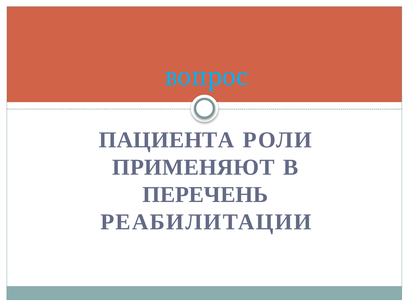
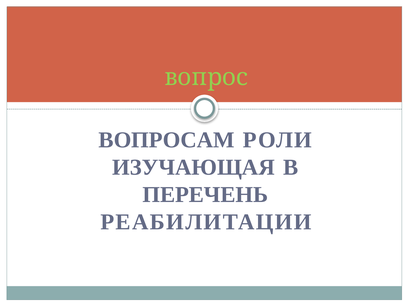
вопрос colour: light blue -> light green
ПАЦИЕНТА: ПАЦИЕНТА -> ВОПРОСАМ
ПРИМЕНЯЮТ: ПРИМЕНЯЮТ -> ИЗУЧАЮЩАЯ
